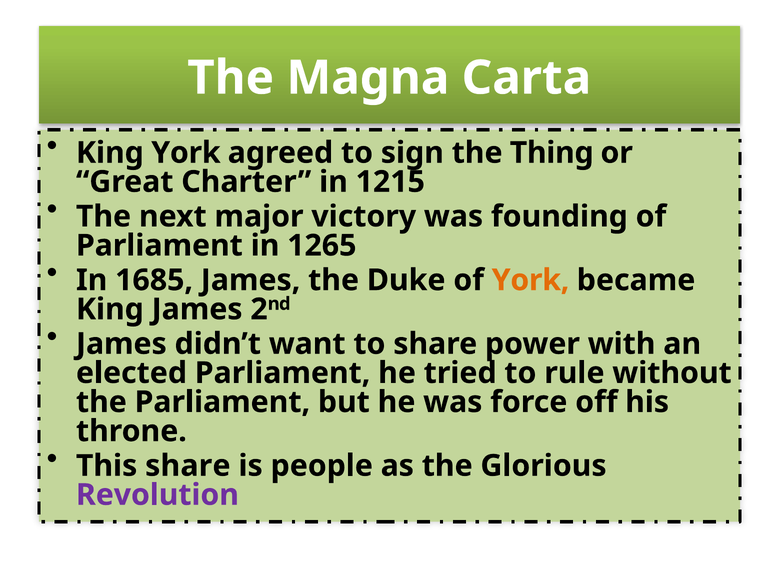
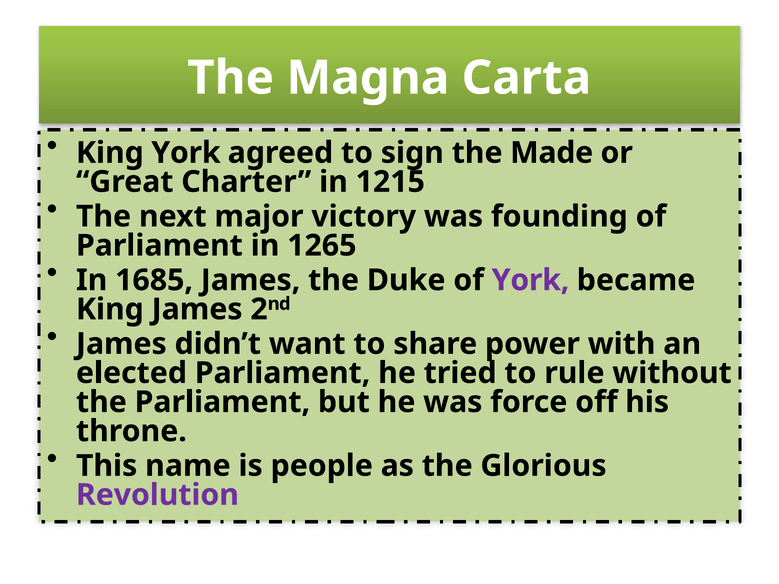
Thing: Thing -> Made
York at (530, 280) colour: orange -> purple
This share: share -> name
